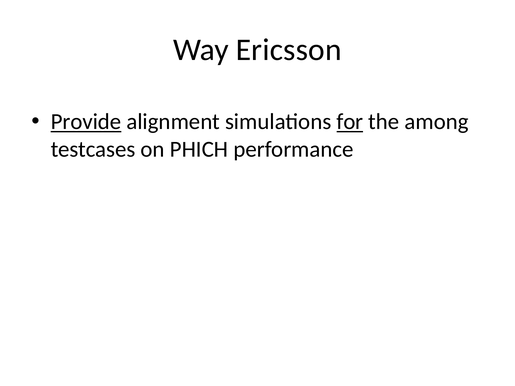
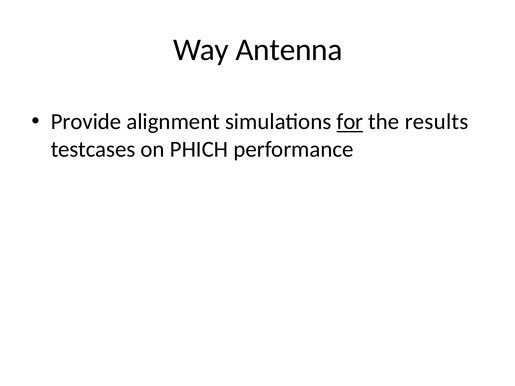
Ericsson: Ericsson -> Antenna
Provide underline: present -> none
among: among -> results
